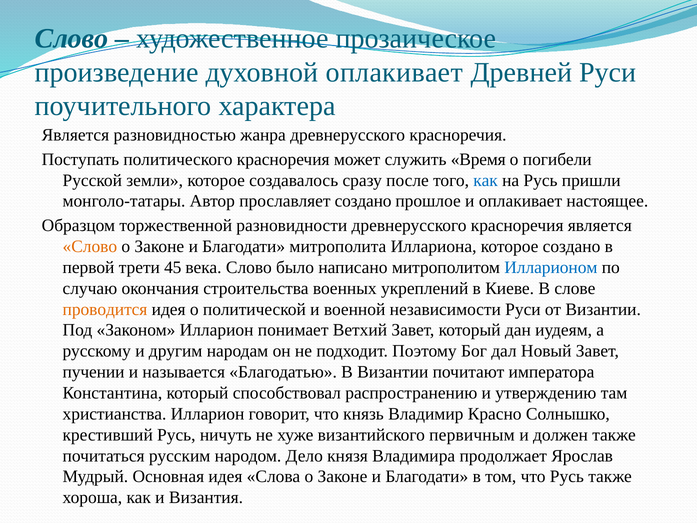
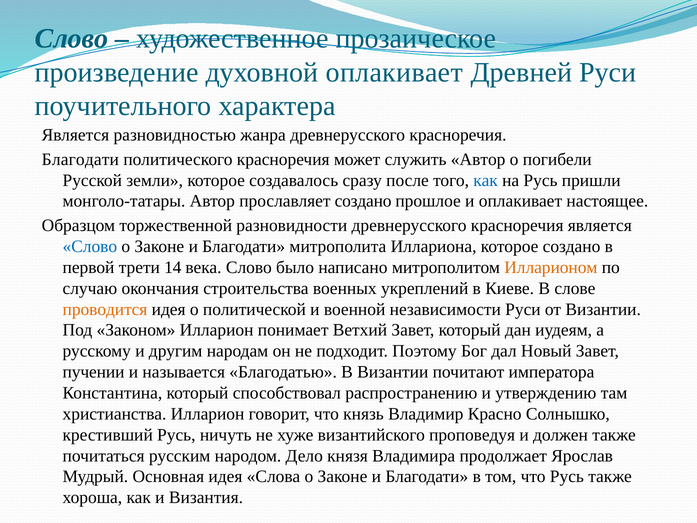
Поступать at (80, 159): Поступать -> Благодати
служить Время: Время -> Автор
Слово at (90, 246) colour: orange -> blue
45: 45 -> 14
Илларионом colour: blue -> orange
первичным: первичным -> проповедуя
